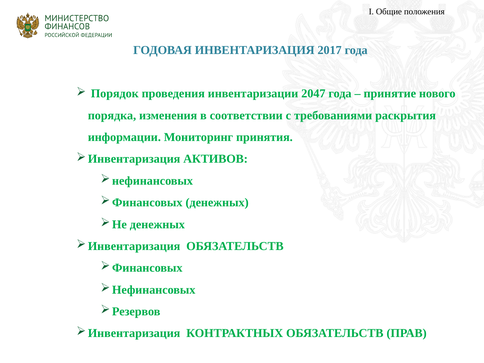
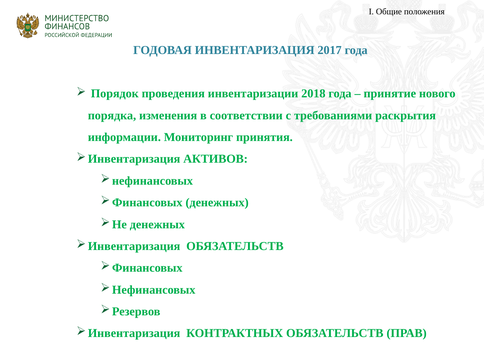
2047: 2047 -> 2018
